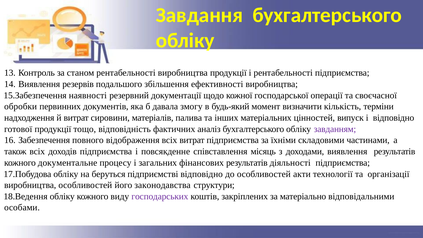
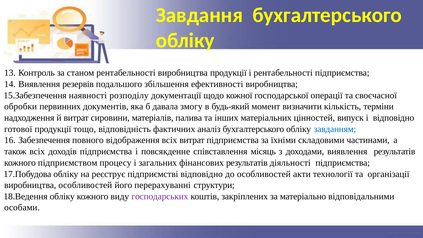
резервний: резервний -> розподілу
завданням colour: purple -> blue
документальне: документальне -> підприємством
беруться: беруться -> реєструє
законодавства: законодавства -> перерахуванні
